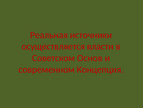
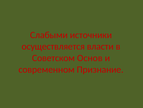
Реальная: Реальная -> Слабыми
Концепция: Концепция -> Признание
